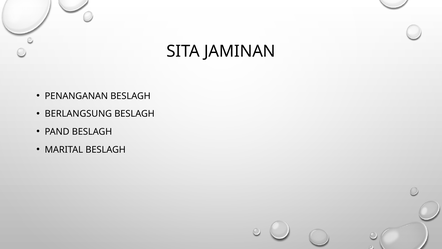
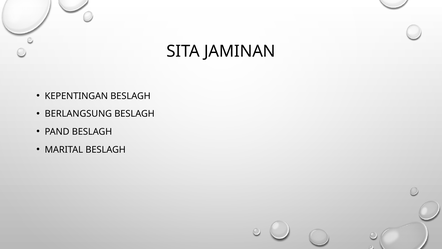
PENANGANAN: PENANGANAN -> KEPENTINGAN
